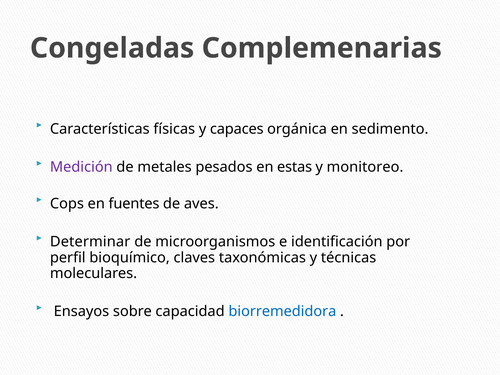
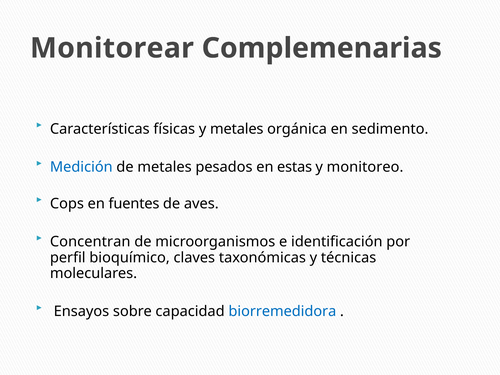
Congeladas: Congeladas -> Monitorear
y capaces: capaces -> metales
Medición colour: purple -> blue
Determinar: Determinar -> Concentran
